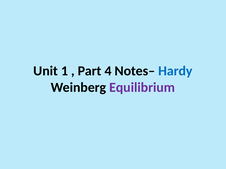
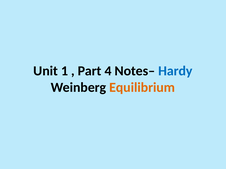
Equilibrium colour: purple -> orange
